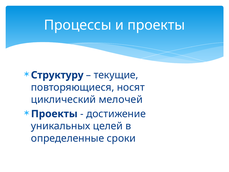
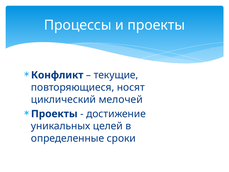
Структуру: Структуру -> Конфликт
